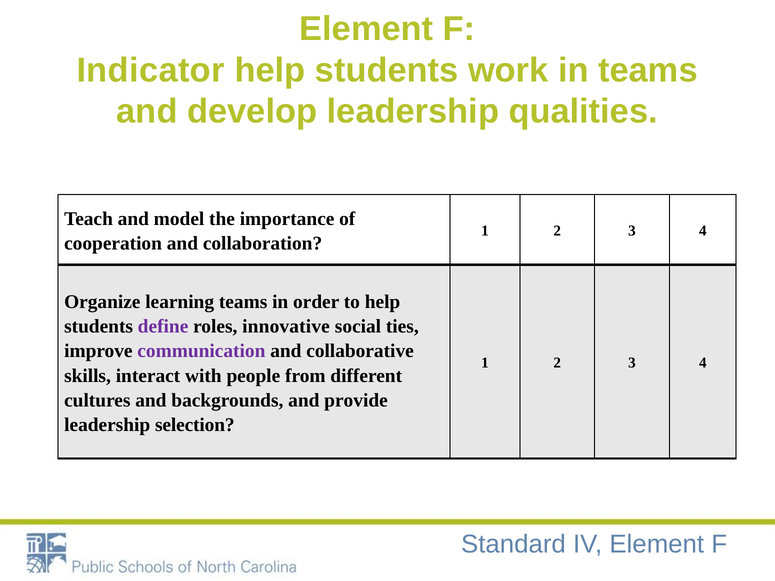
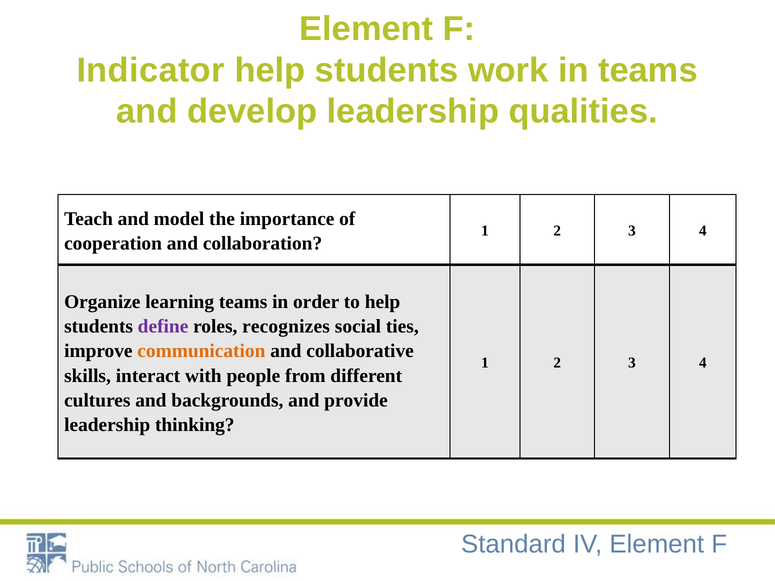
innovative: innovative -> recognizes
communication colour: purple -> orange
selection: selection -> thinking
